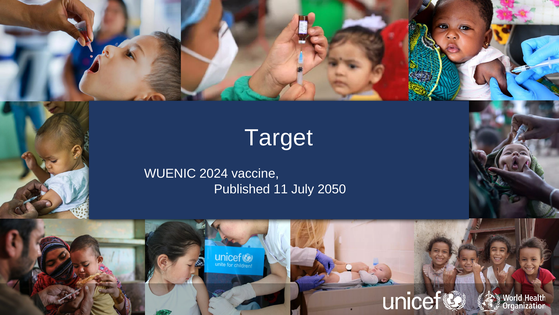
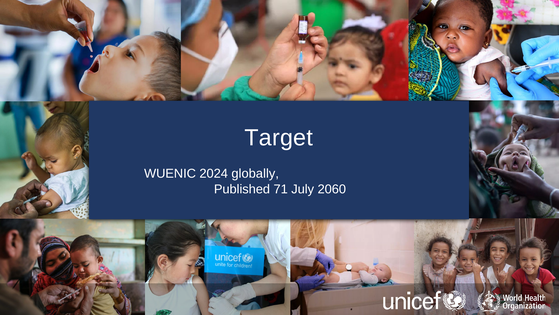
vaccine: vaccine -> globally
11: 11 -> 71
2050: 2050 -> 2060
